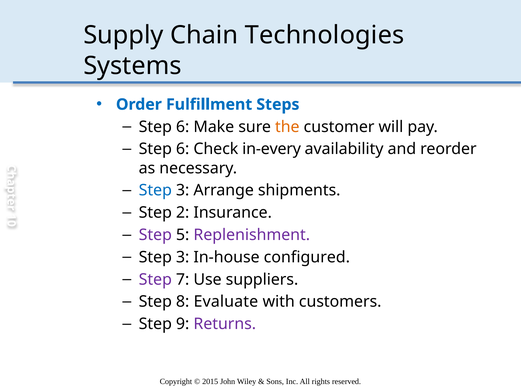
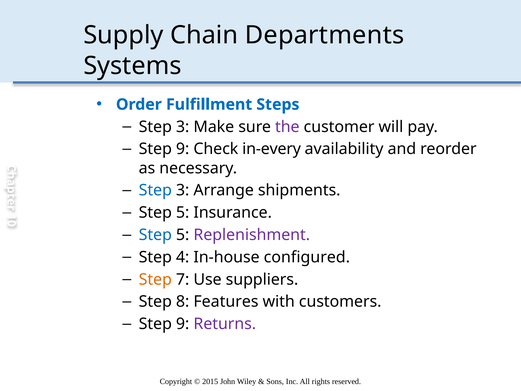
Technologies: Technologies -> Departments
6 at (183, 127): 6 -> 3
the colour: orange -> purple
6 at (183, 149): 6 -> 9
2 at (183, 213): 2 -> 5
Step at (155, 235) colour: purple -> blue
3 at (183, 257): 3 -> 4
Step at (155, 279) colour: purple -> orange
Evaluate: Evaluate -> Features
